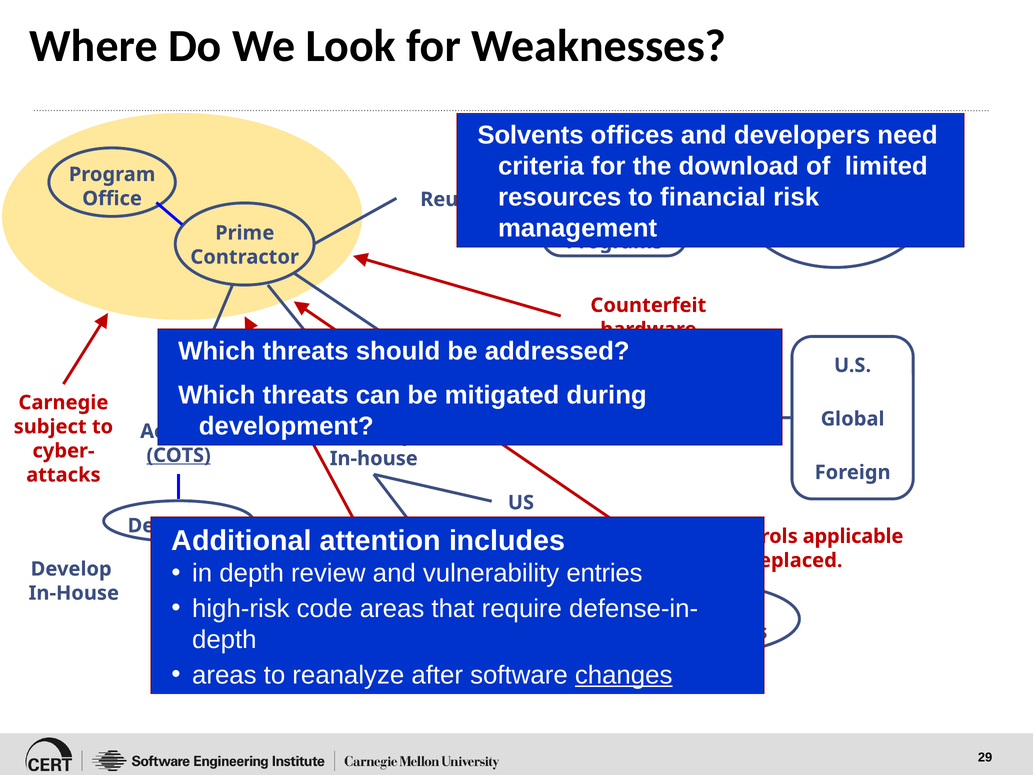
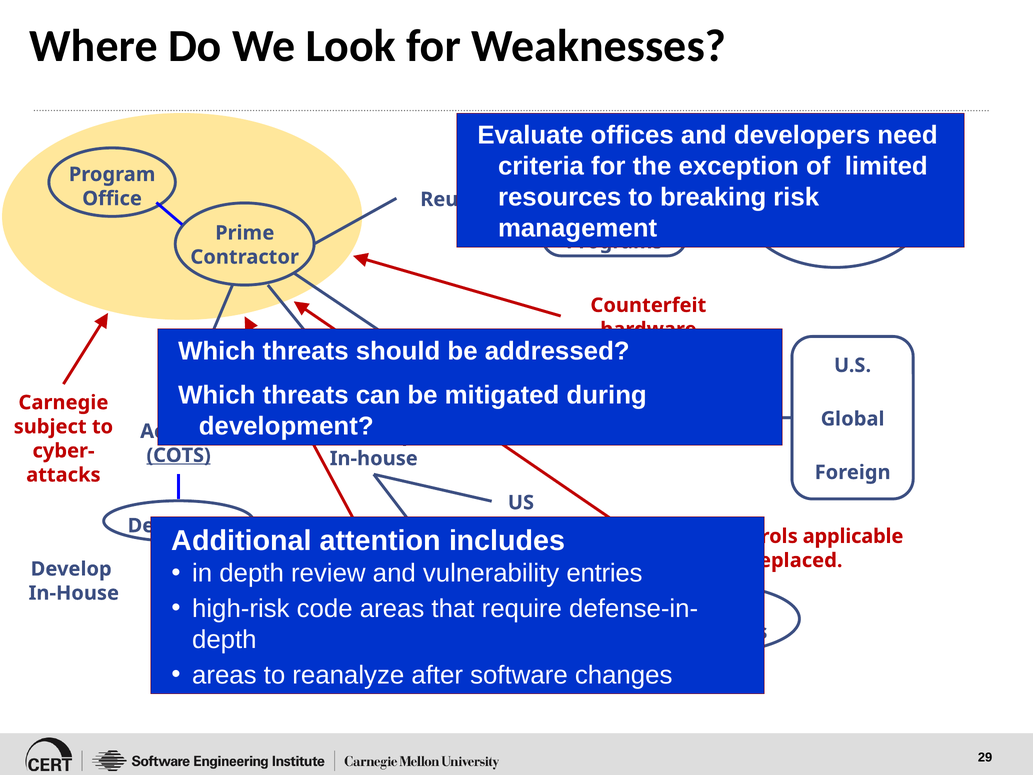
Solvents: Solvents -> Evaluate
download: download -> exception
financial: financial -> breaking
changes underline: present -> none
